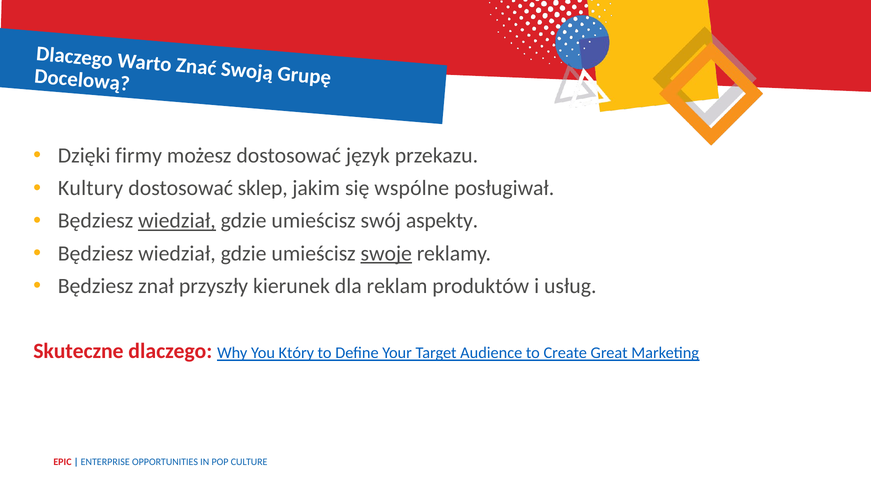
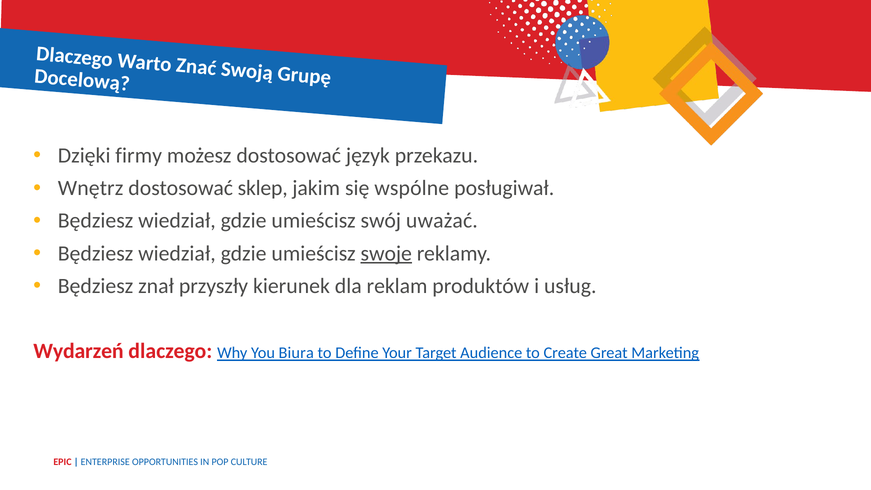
Kultury: Kultury -> Wnętrz
wiedział at (177, 221) underline: present -> none
aspekty: aspekty -> uważać
Skuteczne: Skuteczne -> Wydarzeń
Który: Który -> Biura
